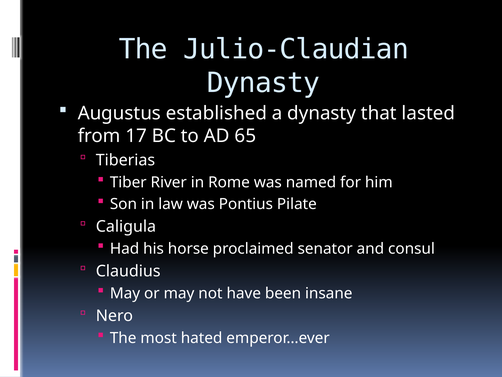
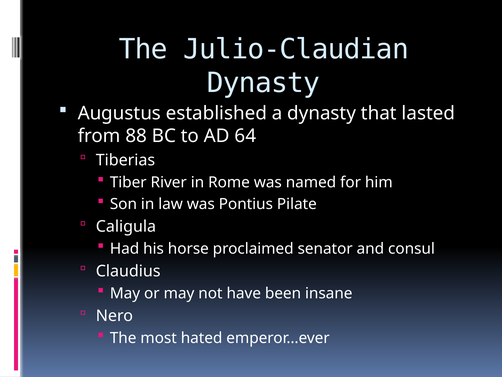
17: 17 -> 88
65: 65 -> 64
